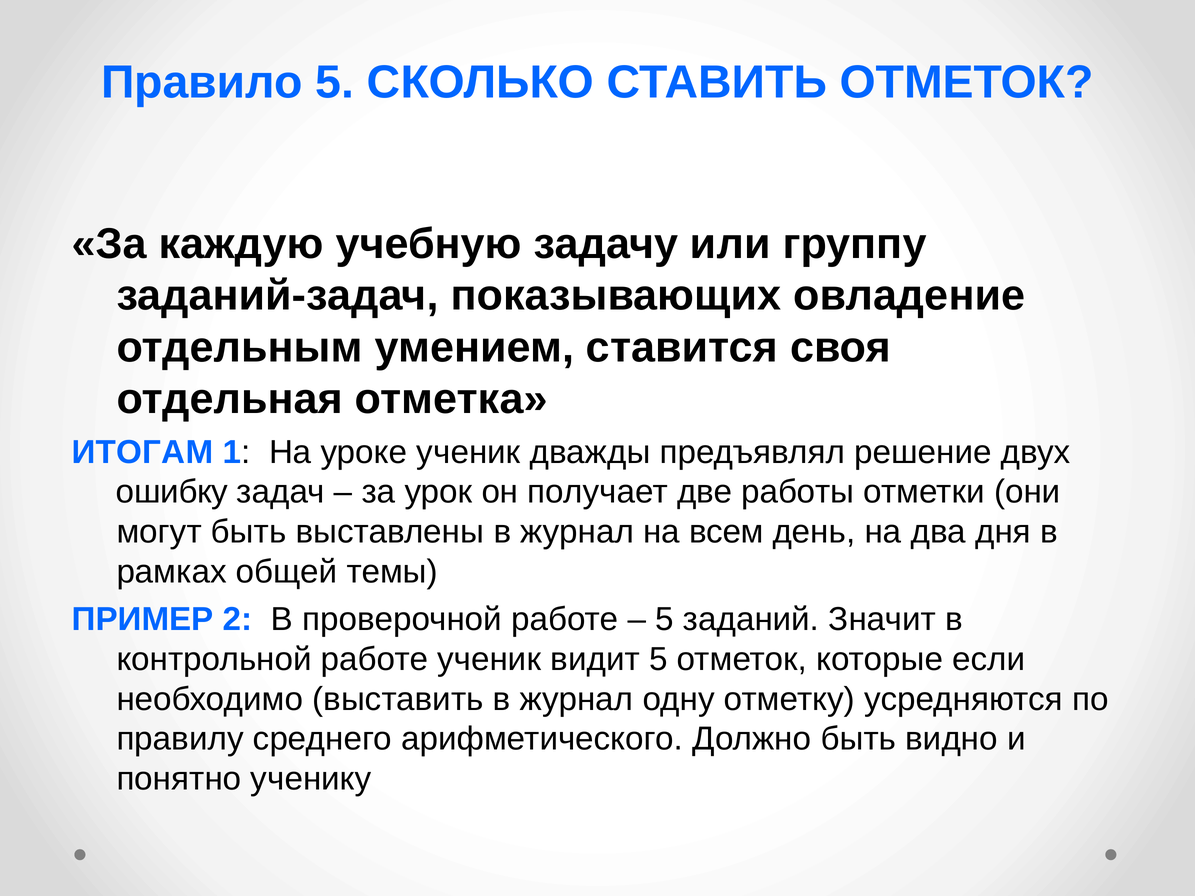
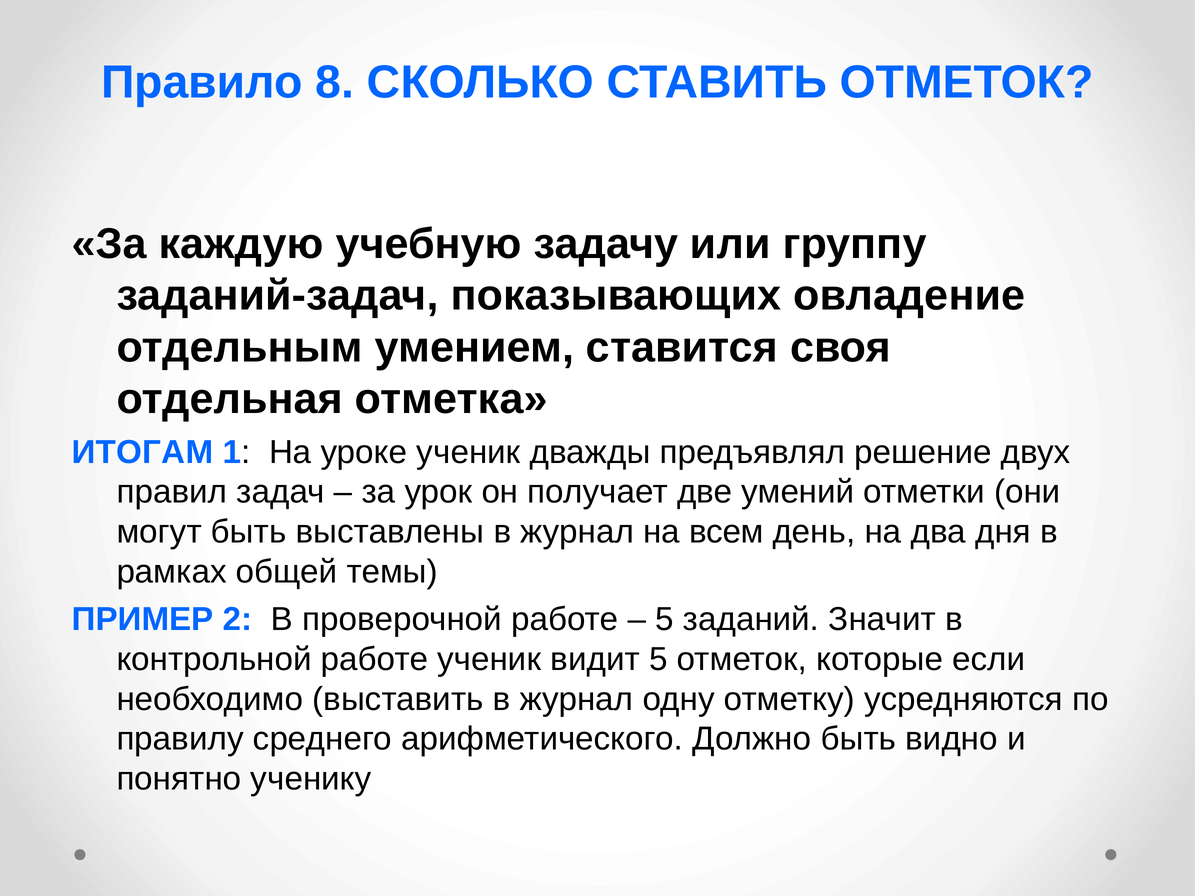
Правило 5: 5 -> 8
ошибку: ошибку -> правил
работы: работы -> умений
